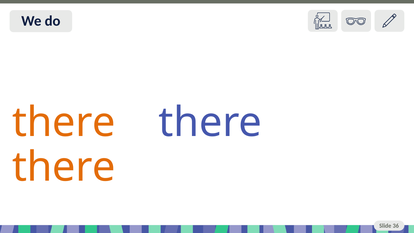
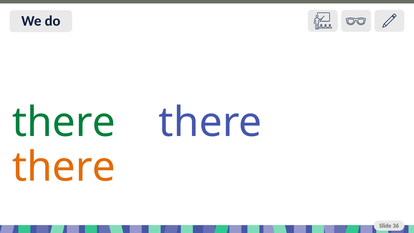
there at (64, 122) colour: orange -> green
